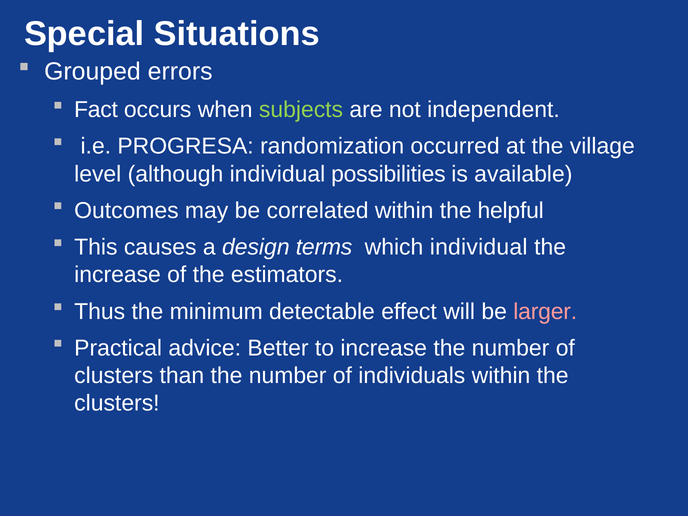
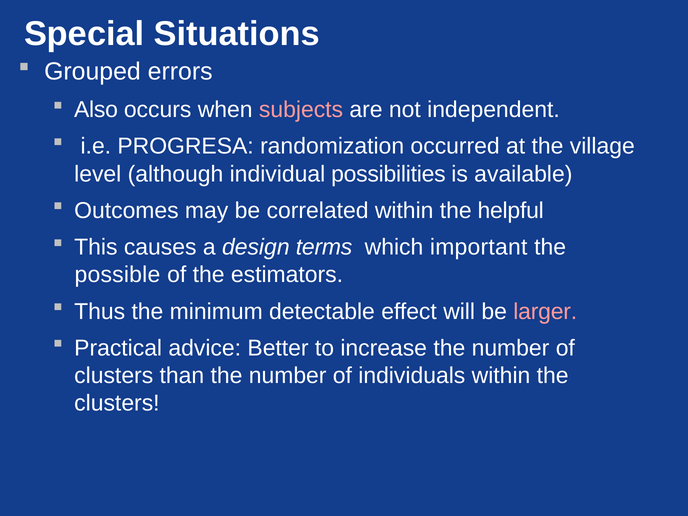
Fact: Fact -> Also
subjects colour: light green -> pink
which individual: individual -> important
increase at (118, 275): increase -> possible
